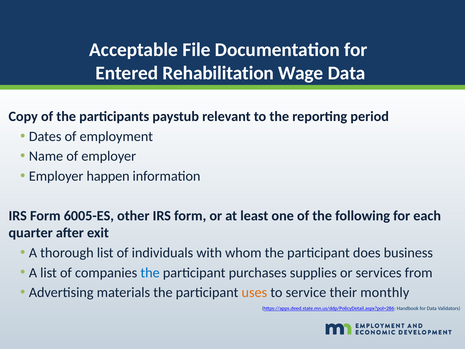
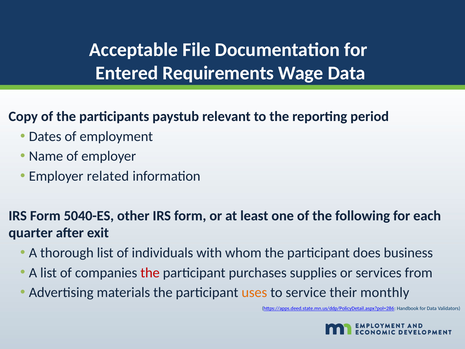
Rehabilitation: Rehabilitation -> Requirements
happen: happen -> related
6005-ES: 6005-ES -> 5040-ES
the at (150, 273) colour: blue -> red
